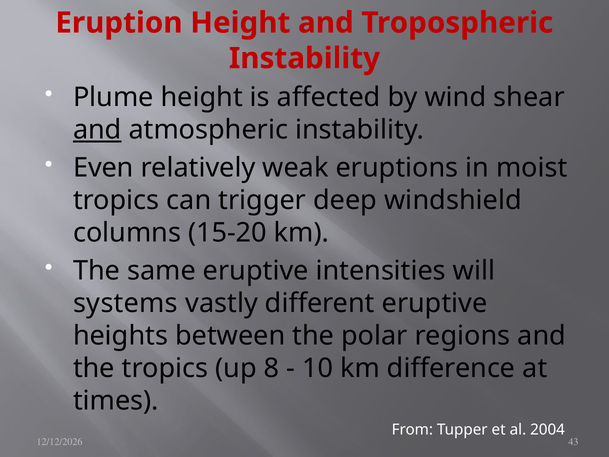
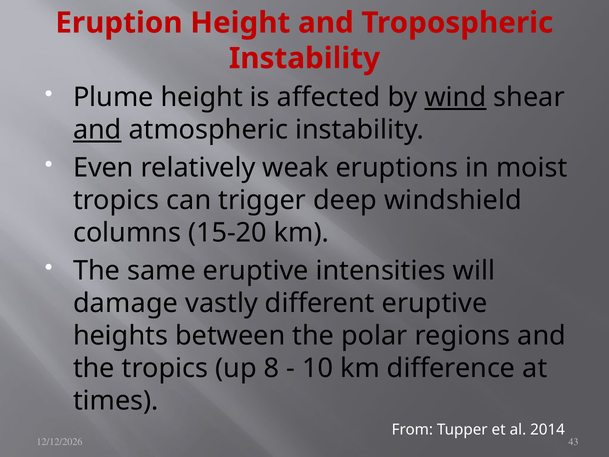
wind underline: none -> present
systems: systems -> damage
2004: 2004 -> 2014
